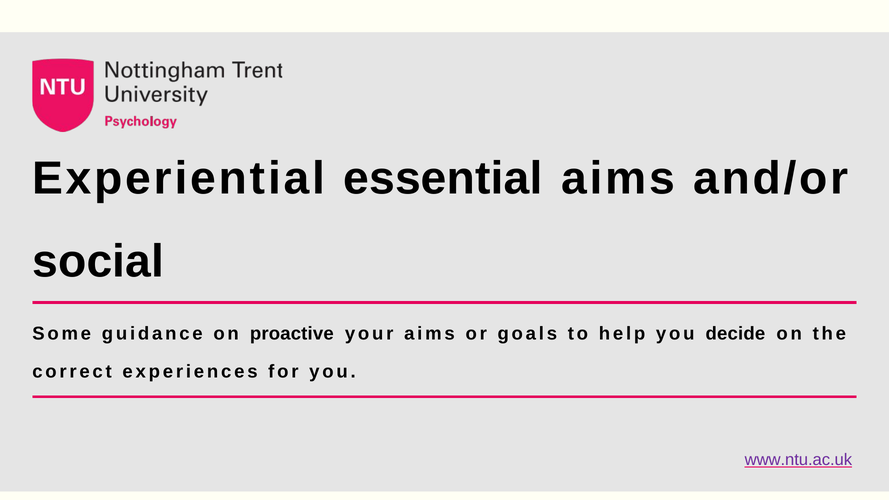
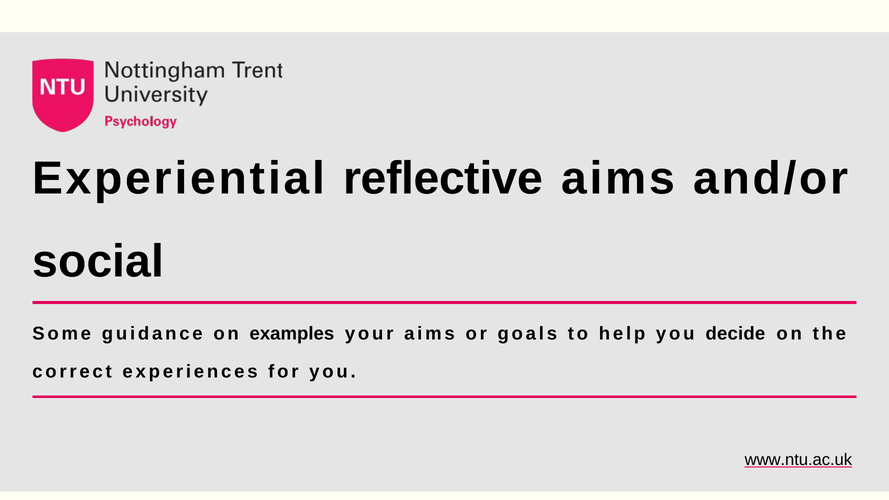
essential: essential -> reflective
proactive: proactive -> examples
www.ntu.ac.uk colour: purple -> black
